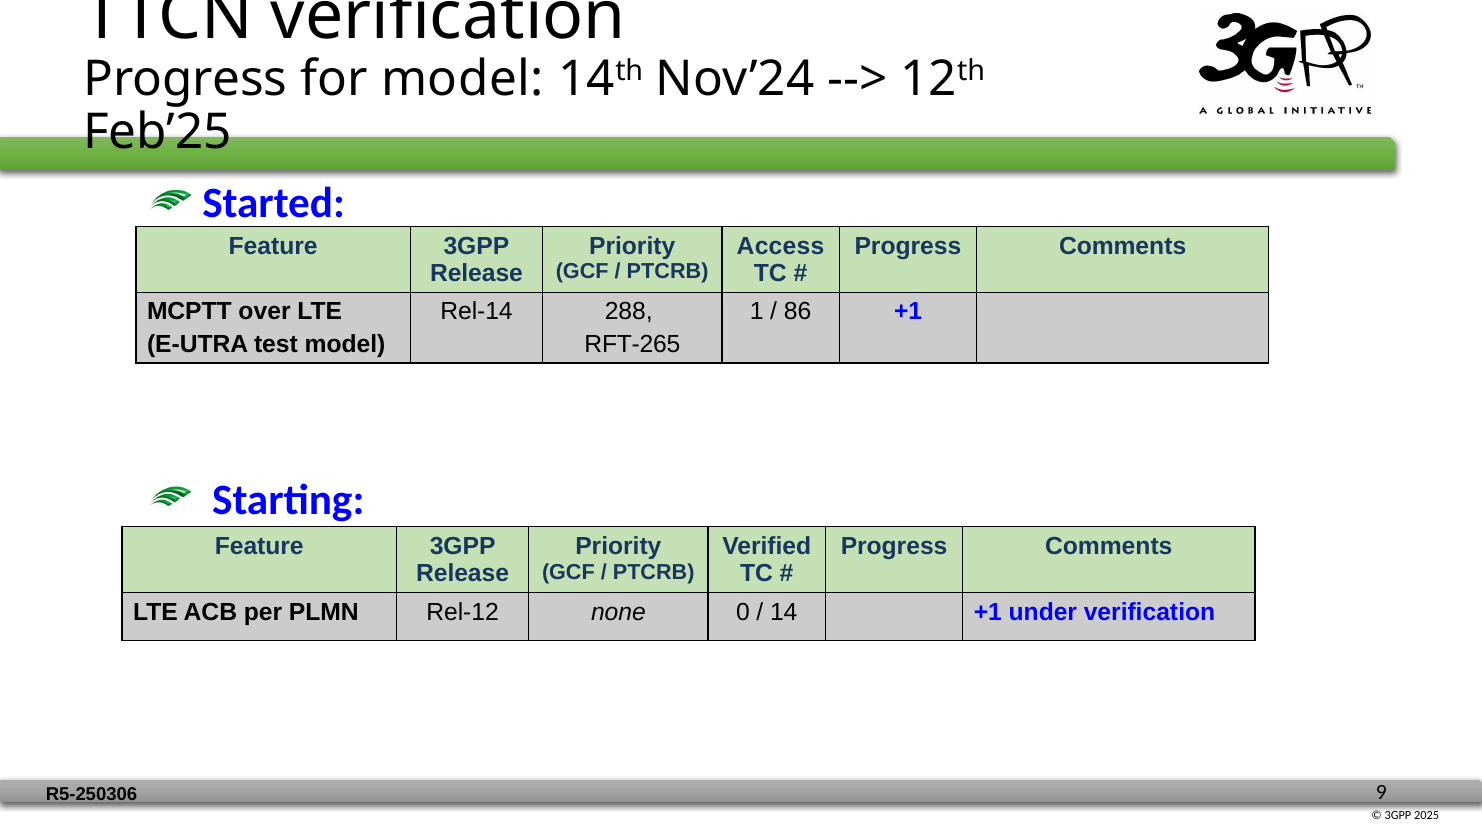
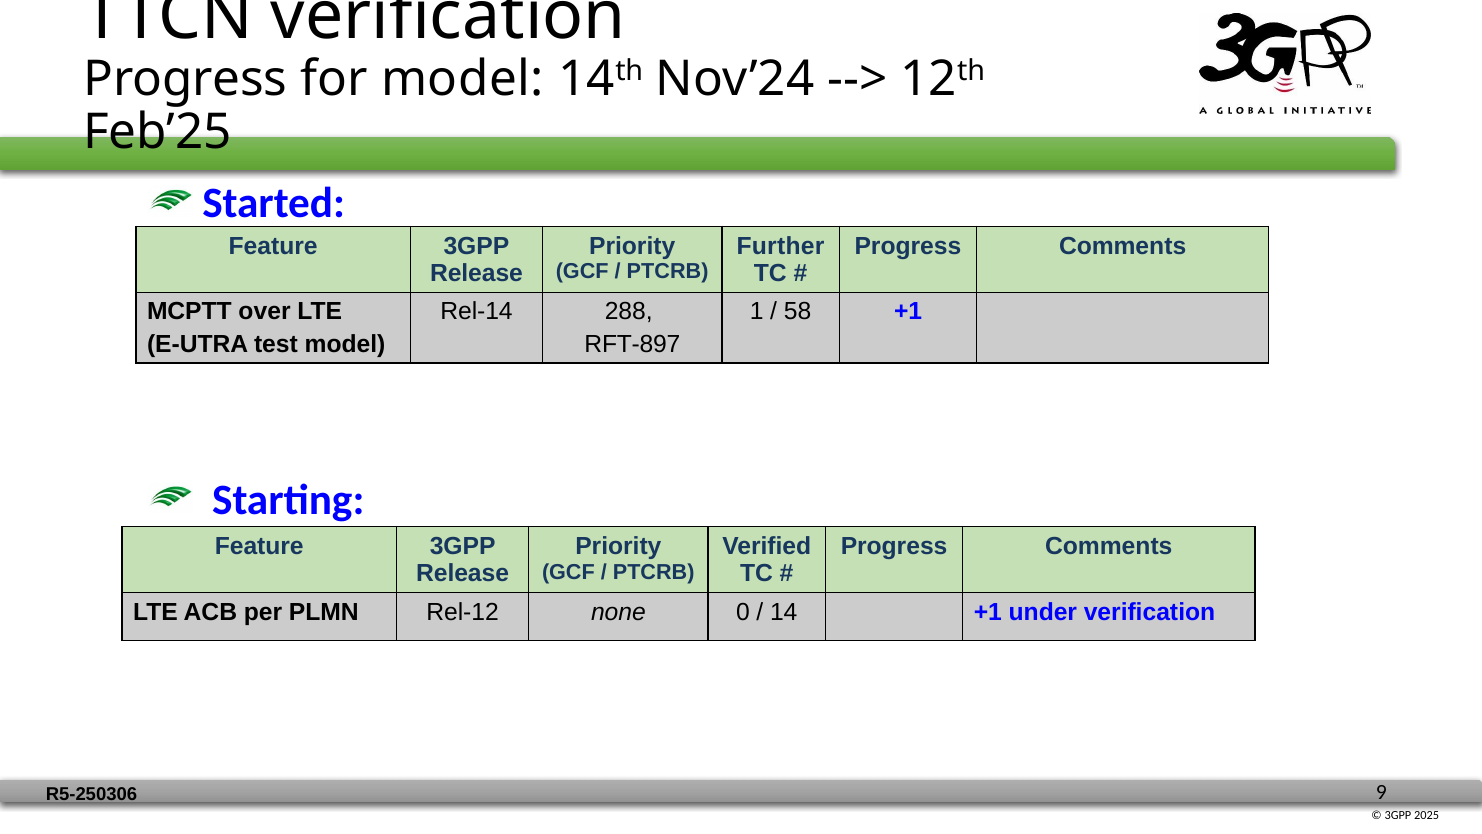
Access: Access -> Further
86: 86 -> 58
RFT-265: RFT-265 -> RFT-897
